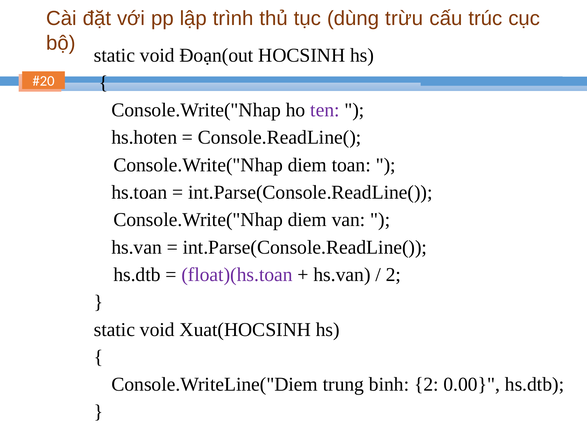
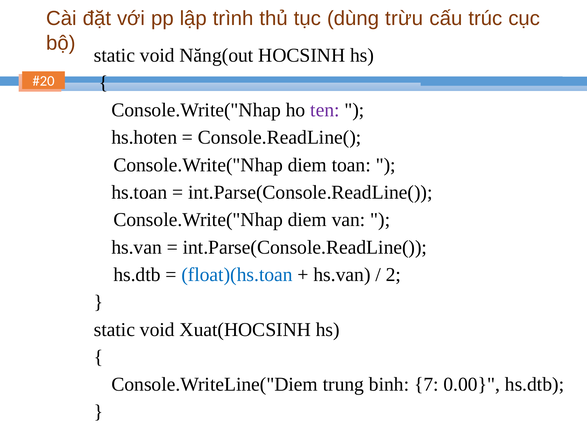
Đoạn(out: Đoạn(out -> Năng(out
float)(hs.toan colour: purple -> blue
binh 2: 2 -> 7
